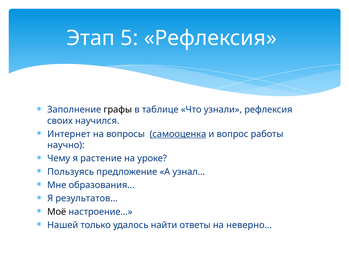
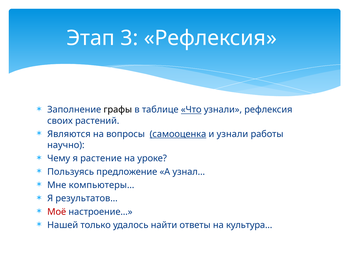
5: 5 -> 3
Что underline: none -> present
научился: научился -> растений
Интернет: Интернет -> Являются
и вопрос: вопрос -> узнали
образования…: образования… -> компьютеры…
Моё colour: black -> red
неверно…: неверно… -> культура…
